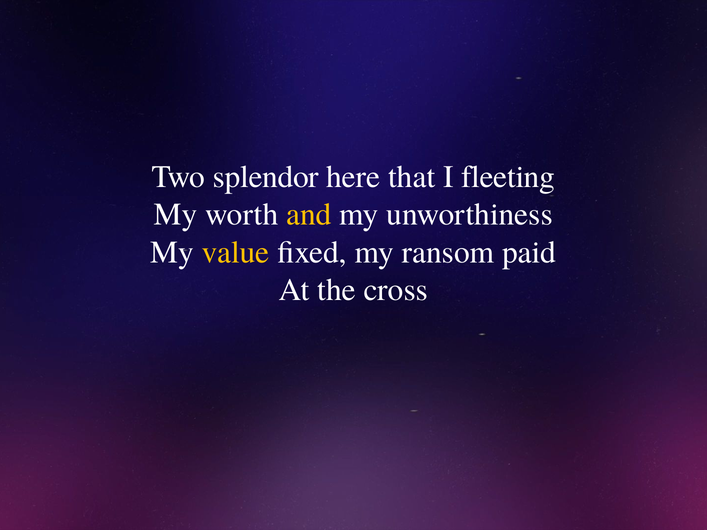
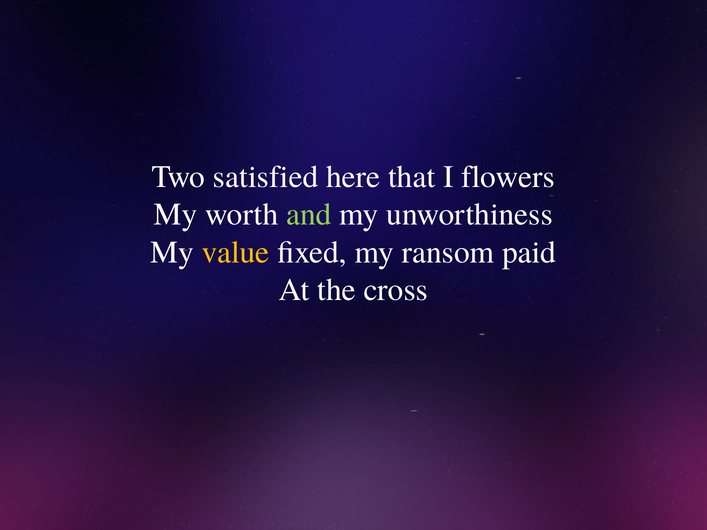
splendor: splendor -> satisfied
fleeting: fleeting -> flowers
and colour: yellow -> light green
